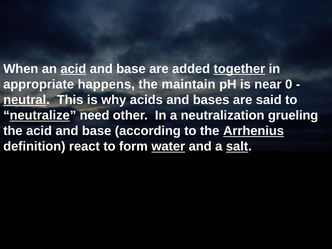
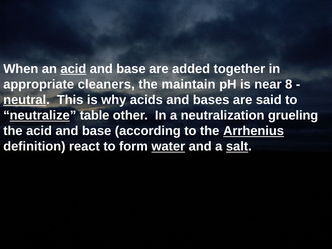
together underline: present -> none
happens: happens -> cleaners
0: 0 -> 8
need: need -> table
